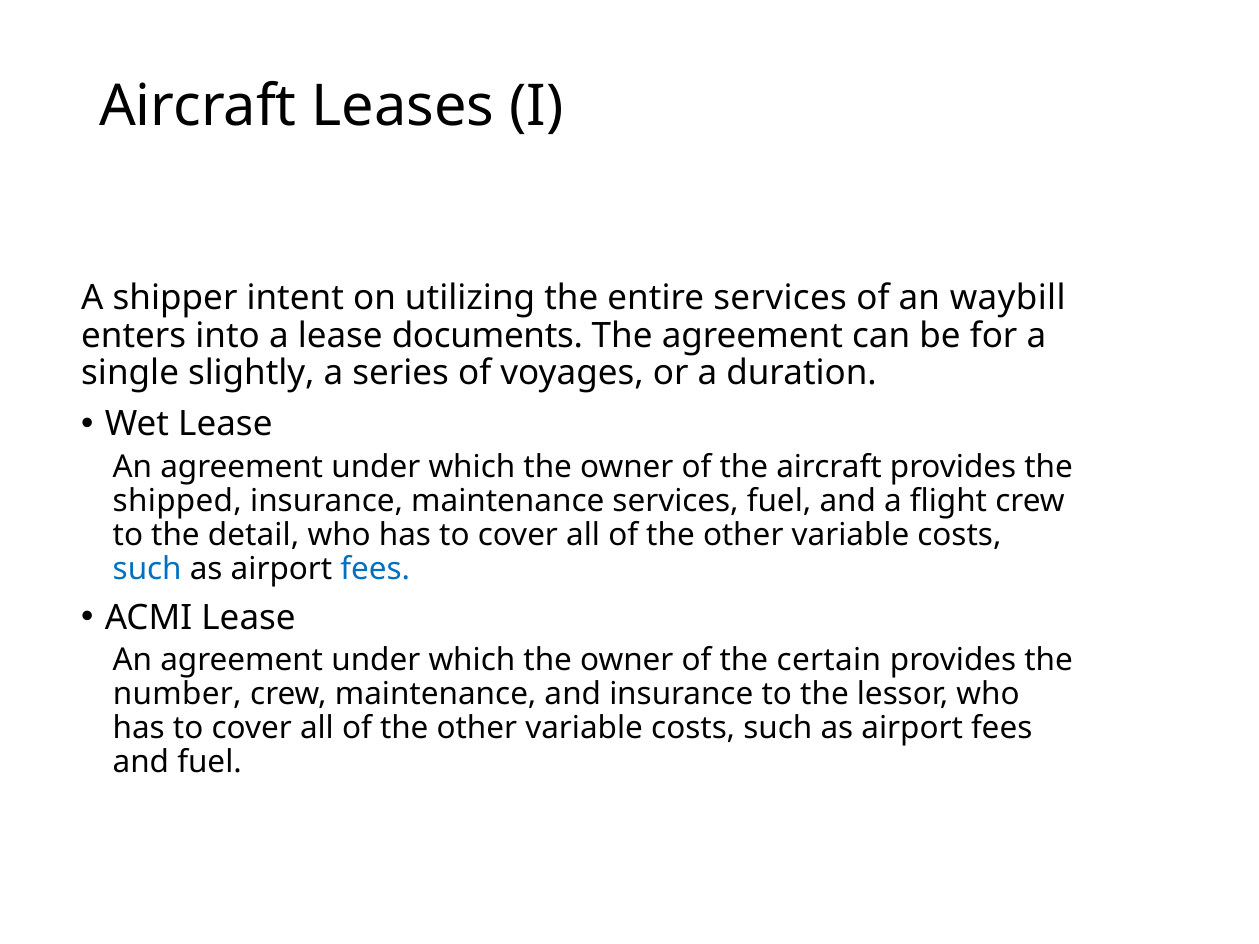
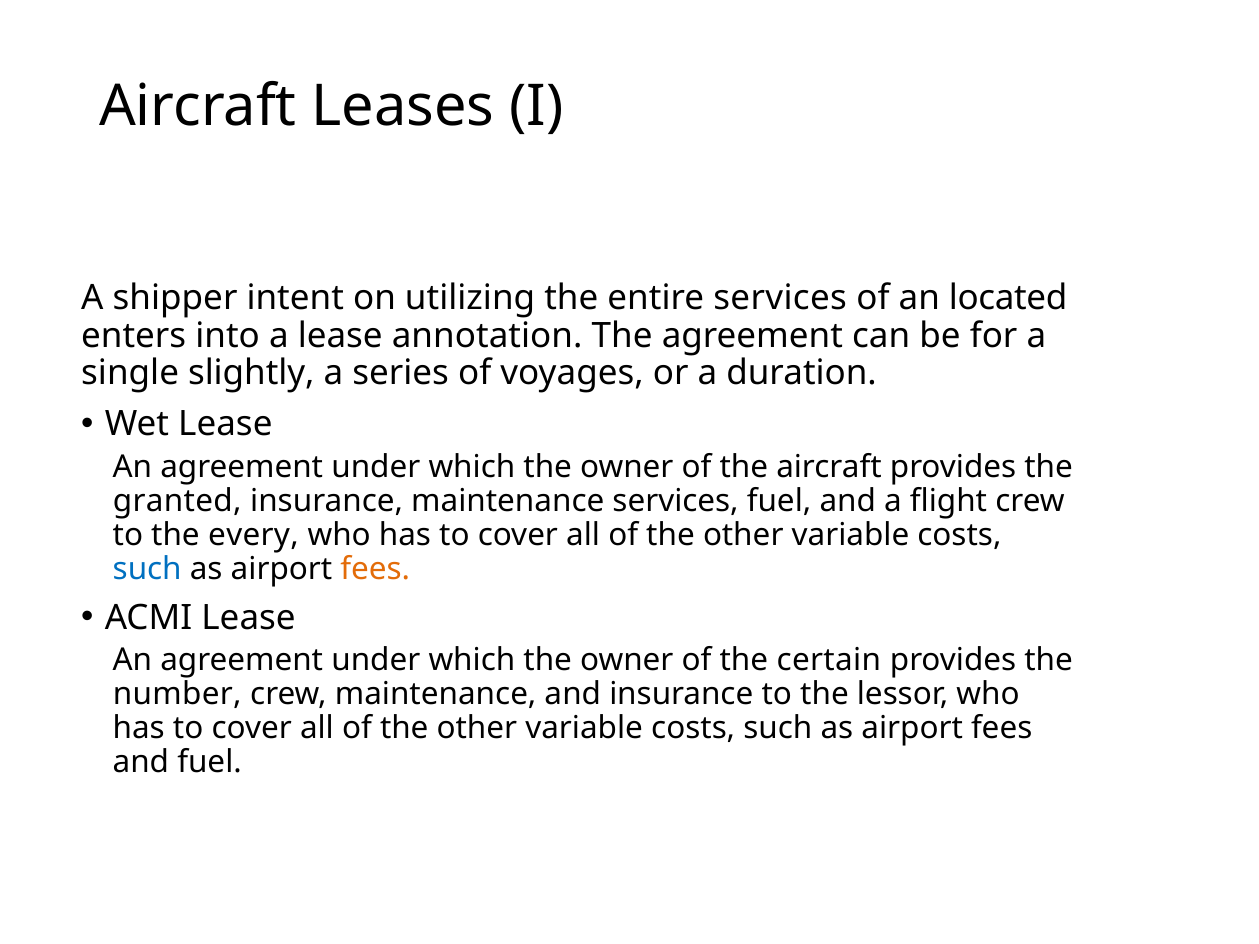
waybill: waybill -> located
documents: documents -> annotation
shipped: shipped -> granted
detail: detail -> every
fees at (375, 569) colour: blue -> orange
